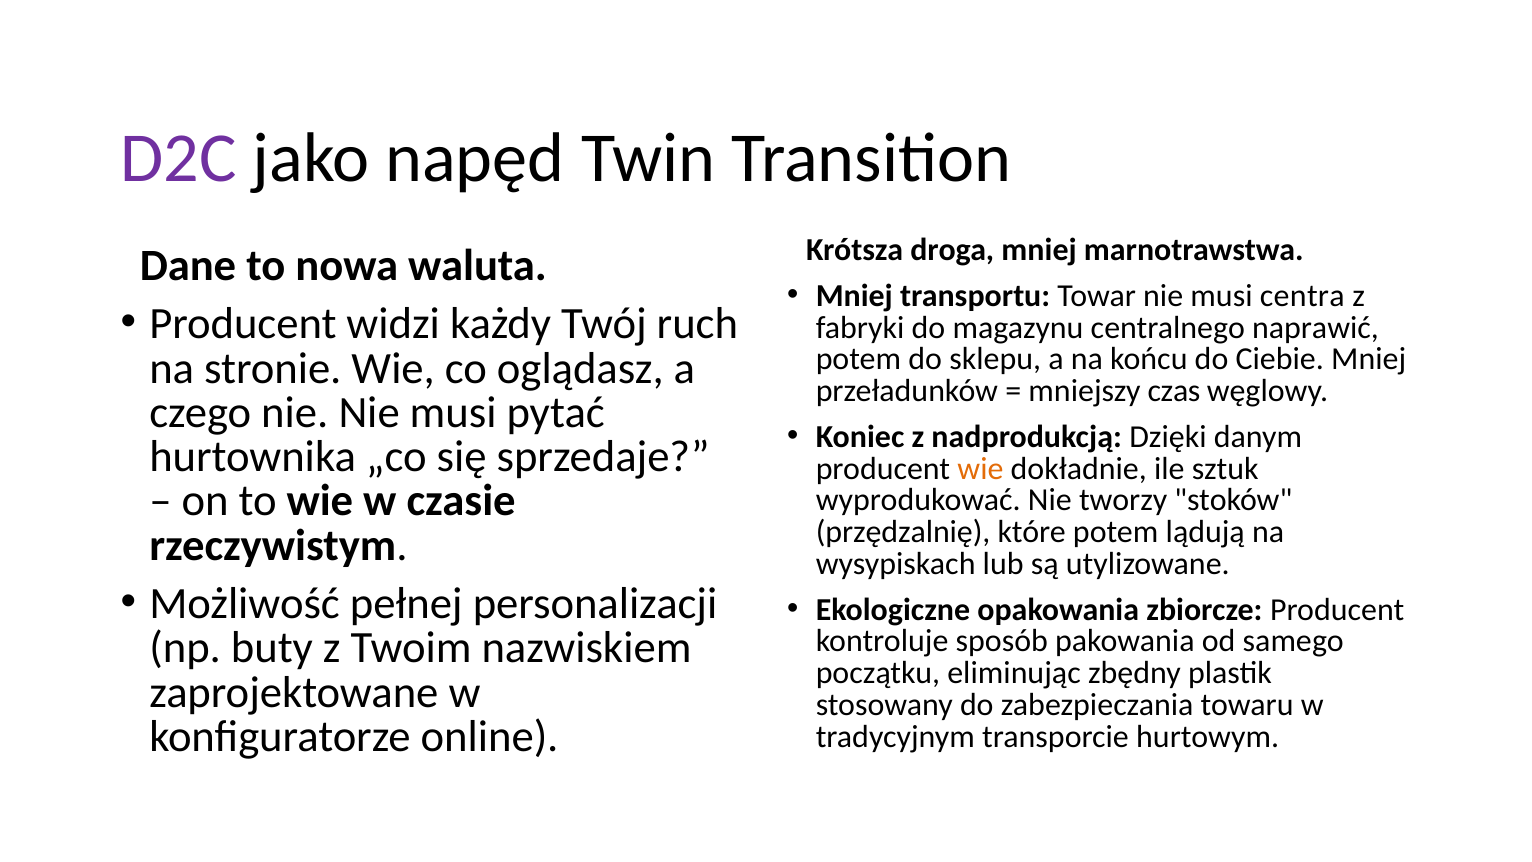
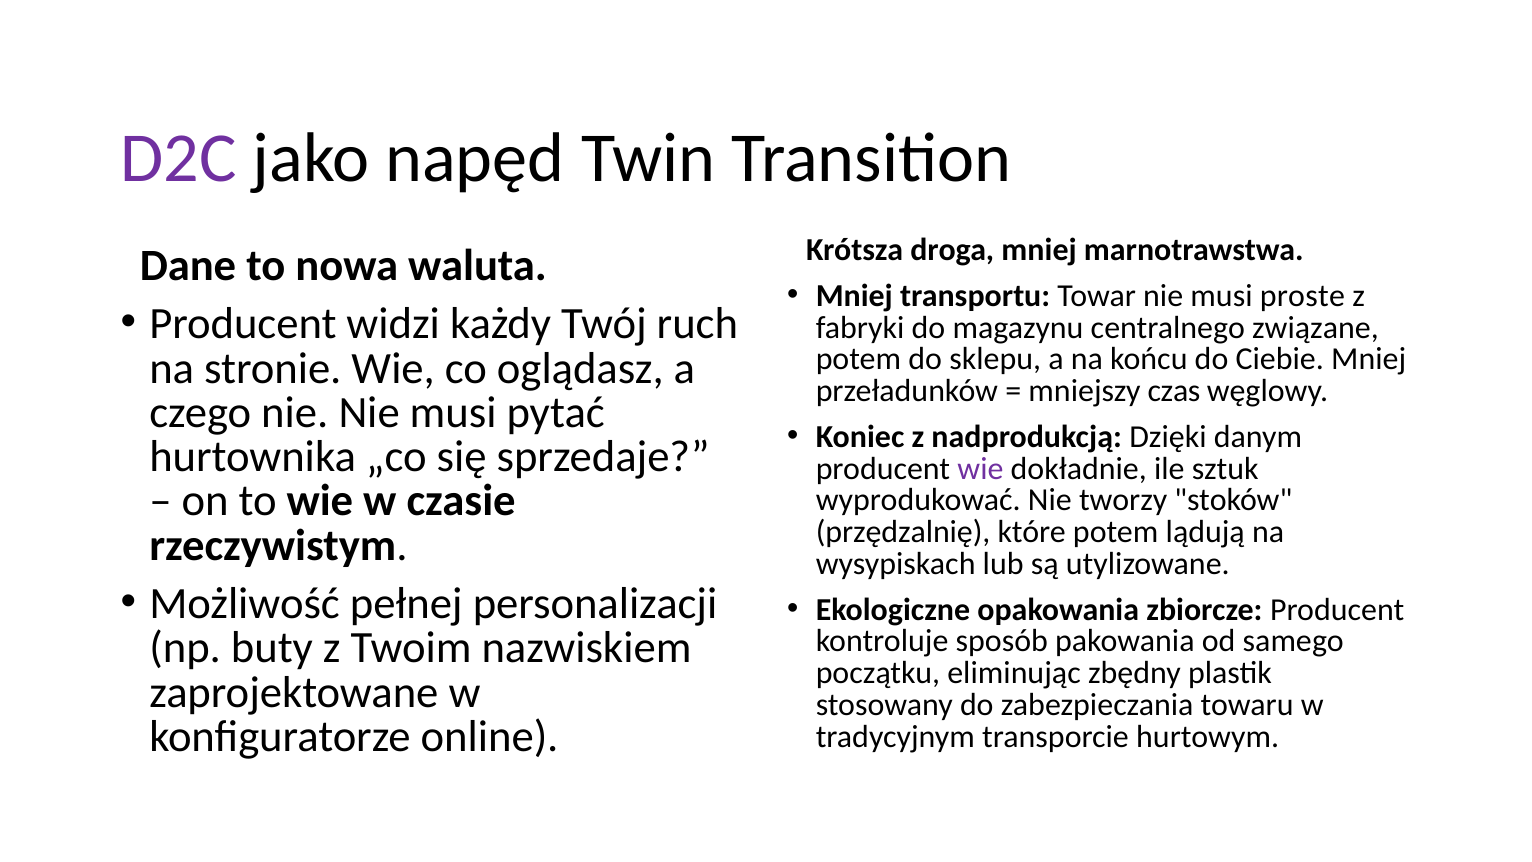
centra: centra -> proste
naprawić: naprawić -> związane
wie at (980, 469) colour: orange -> purple
